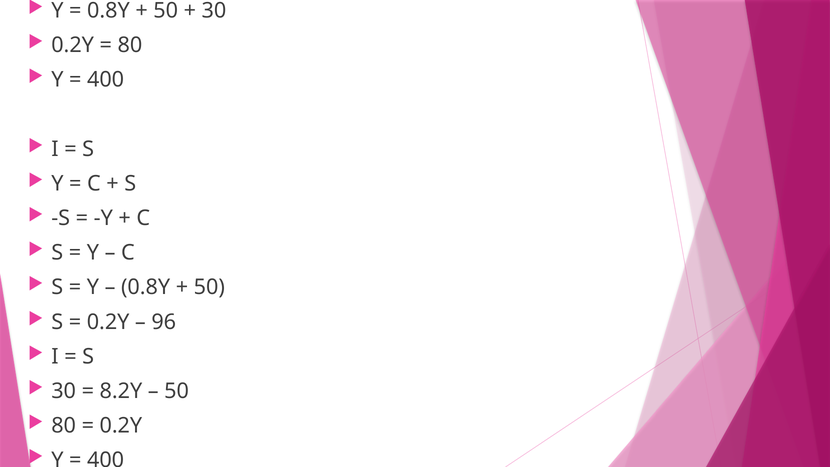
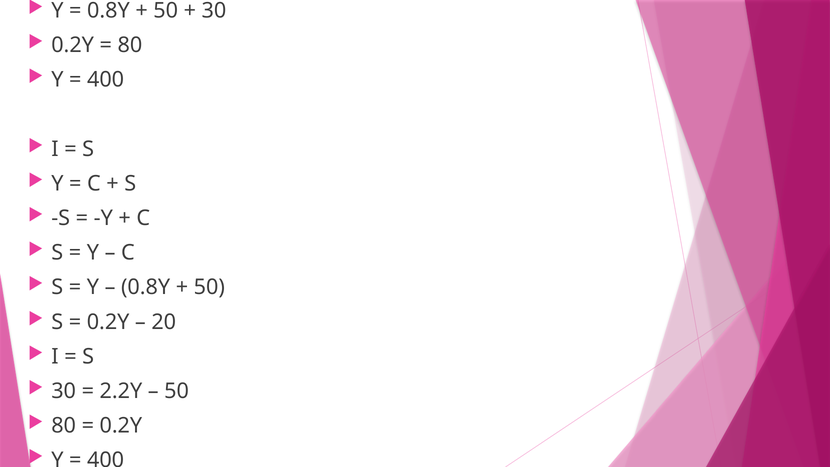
96: 96 -> 20
8.2Y: 8.2Y -> 2.2Y
